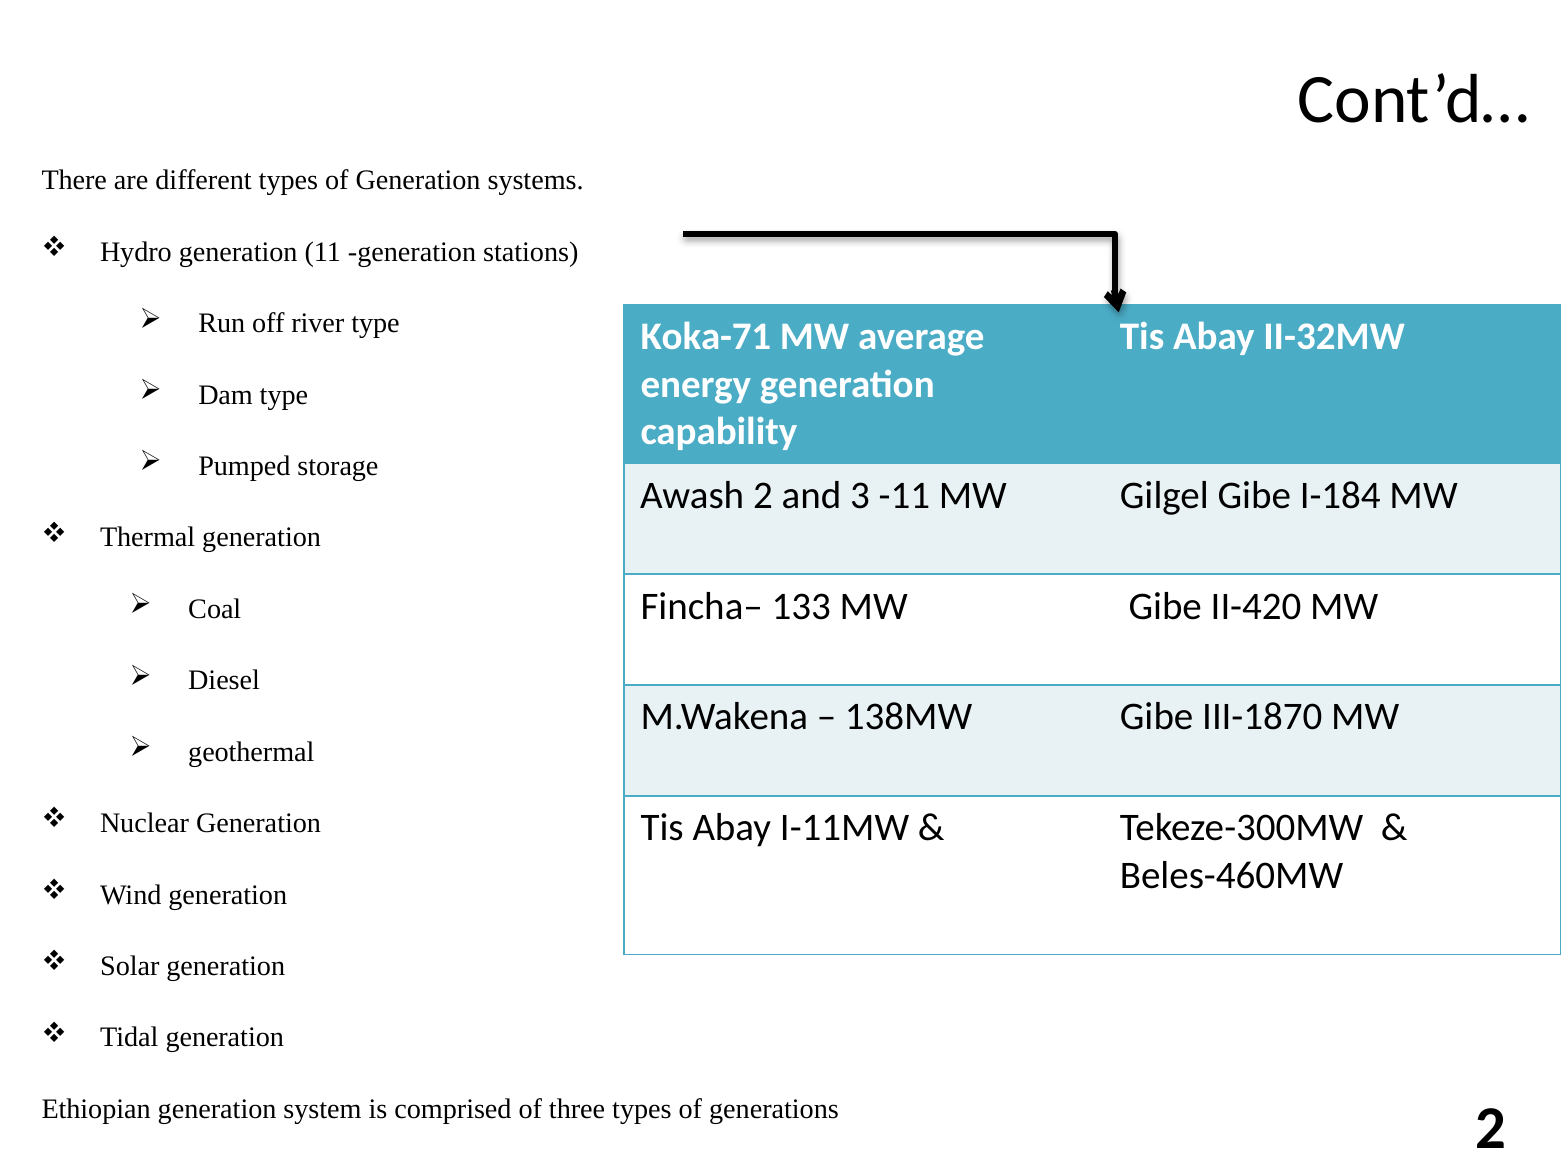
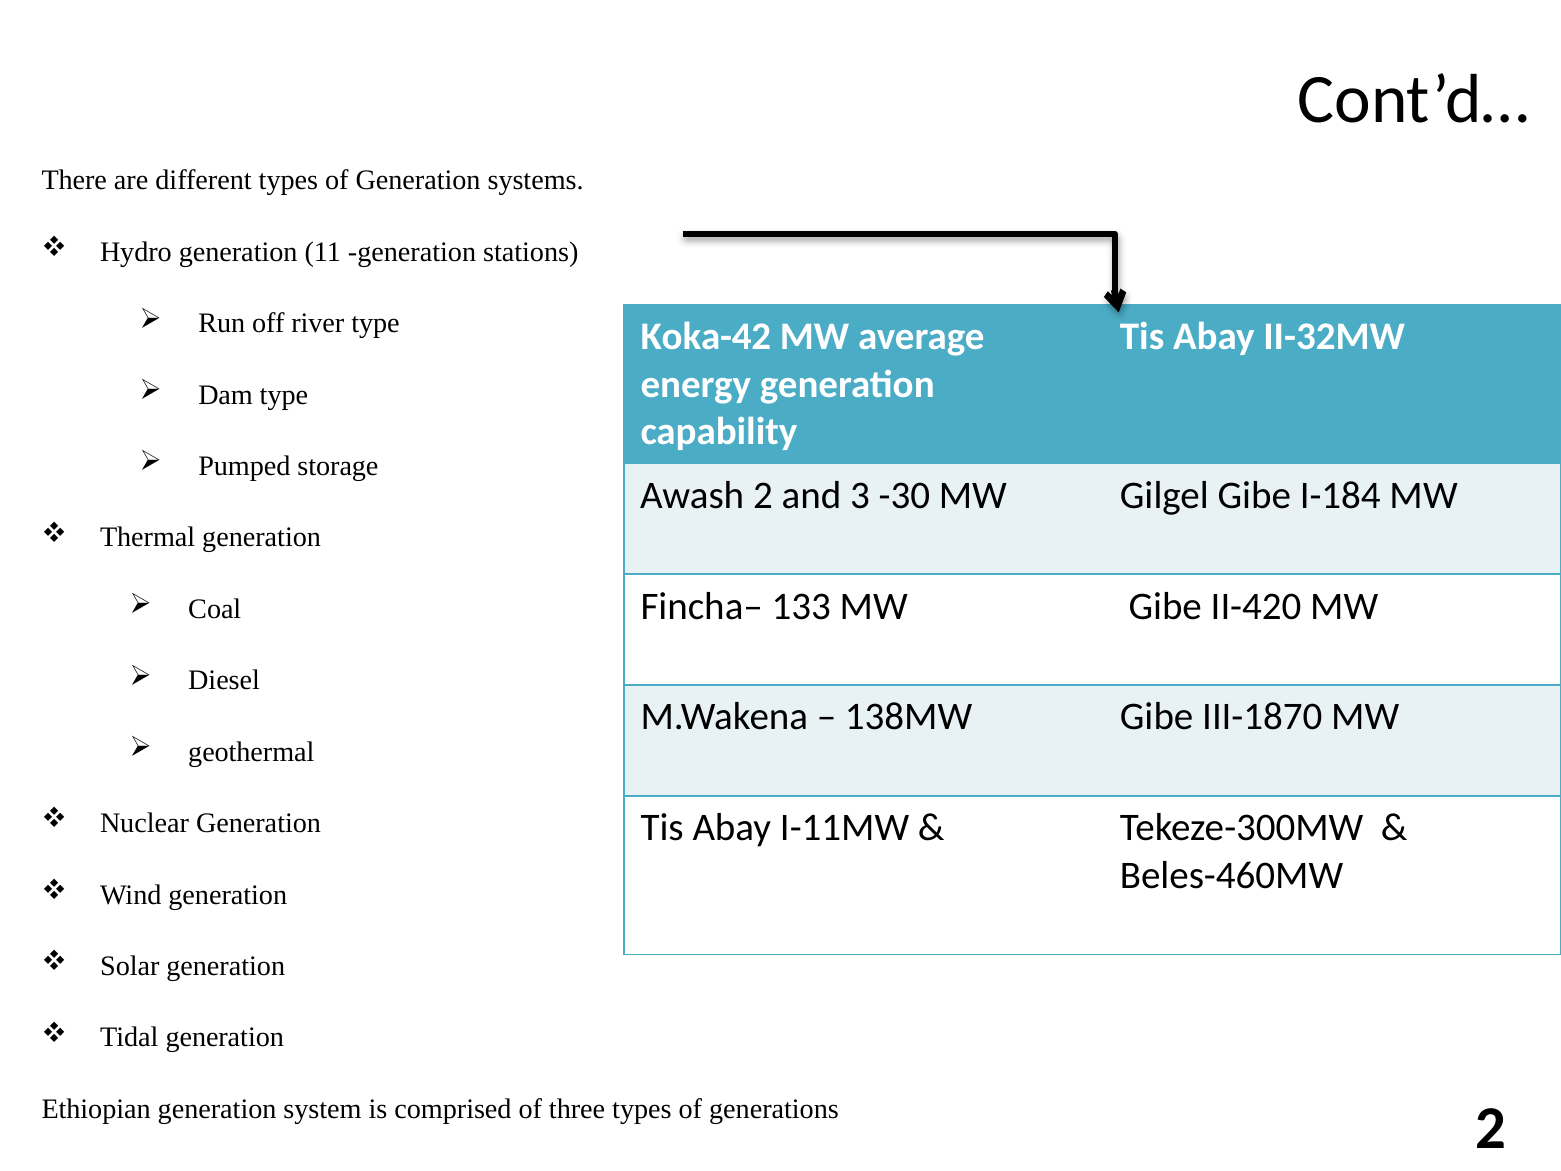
Koka-71: Koka-71 -> Koka-42
-11: -11 -> -30
